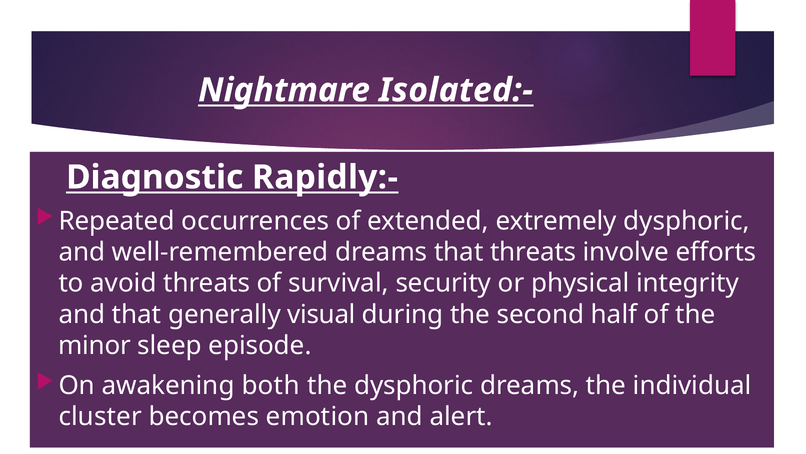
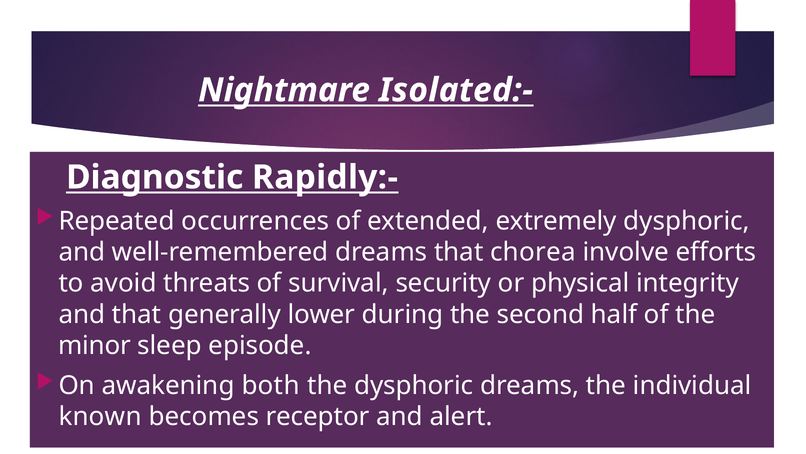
that threats: threats -> chorea
visual: visual -> lower
cluster: cluster -> known
emotion: emotion -> receptor
